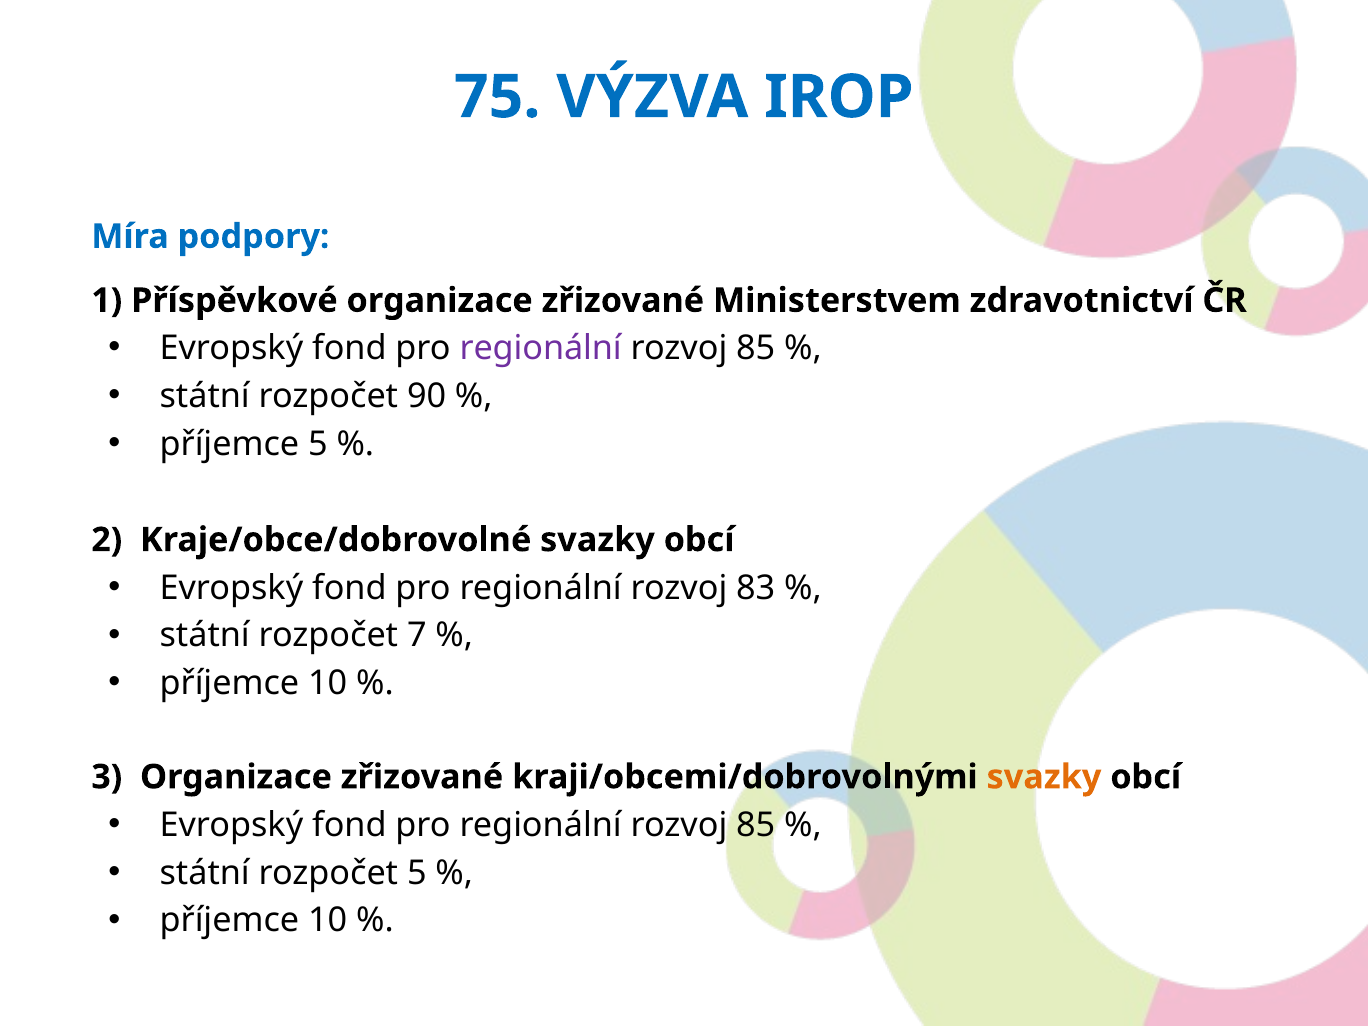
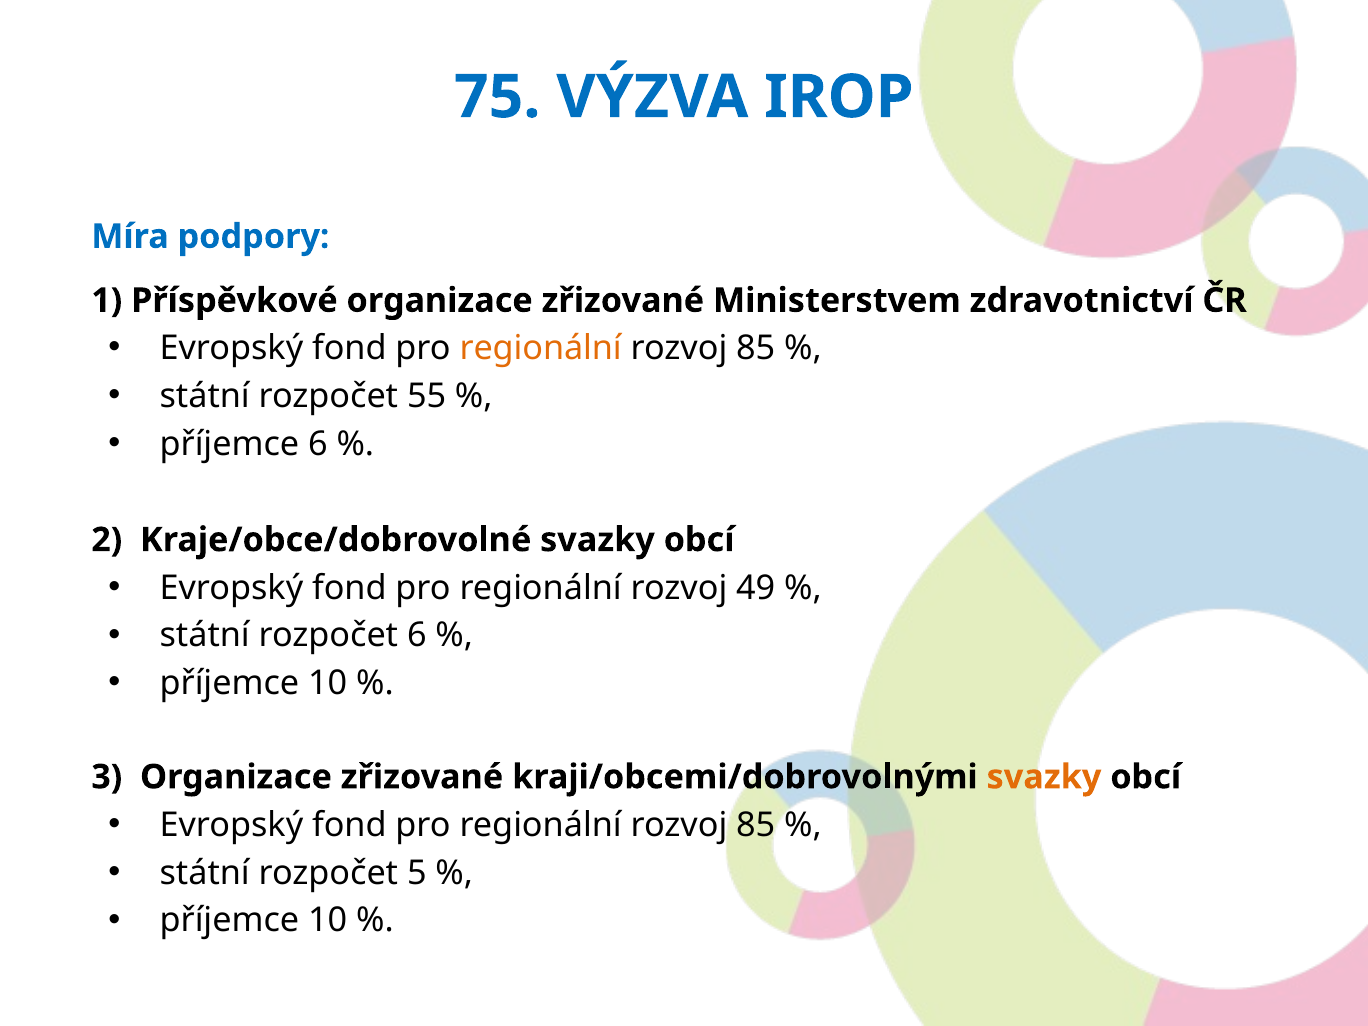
regionální at (541, 348) colour: purple -> orange
90: 90 -> 55
příjemce 5: 5 -> 6
83: 83 -> 49
rozpočet 7: 7 -> 6
